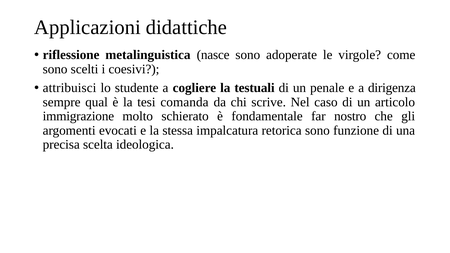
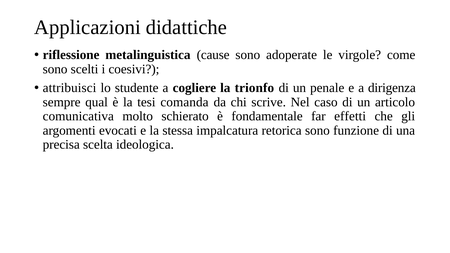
nasce: nasce -> cause
testuali: testuali -> trionfo
immigrazione: immigrazione -> comunicativa
nostro: nostro -> effetti
